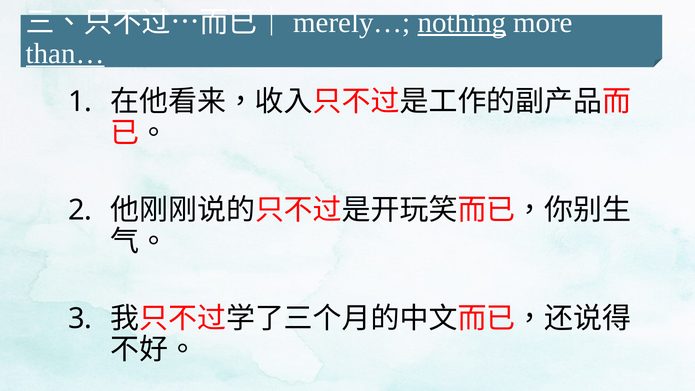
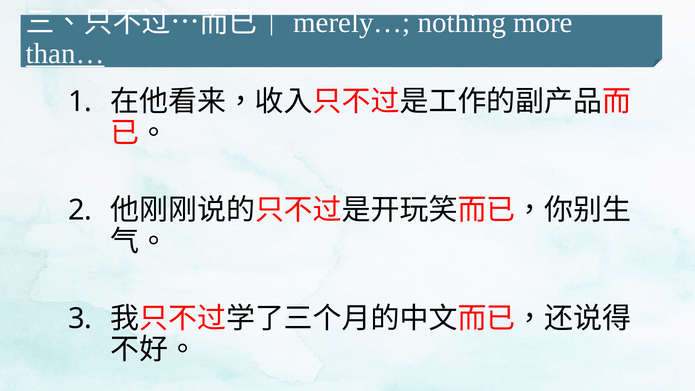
nothing underline: present -> none
